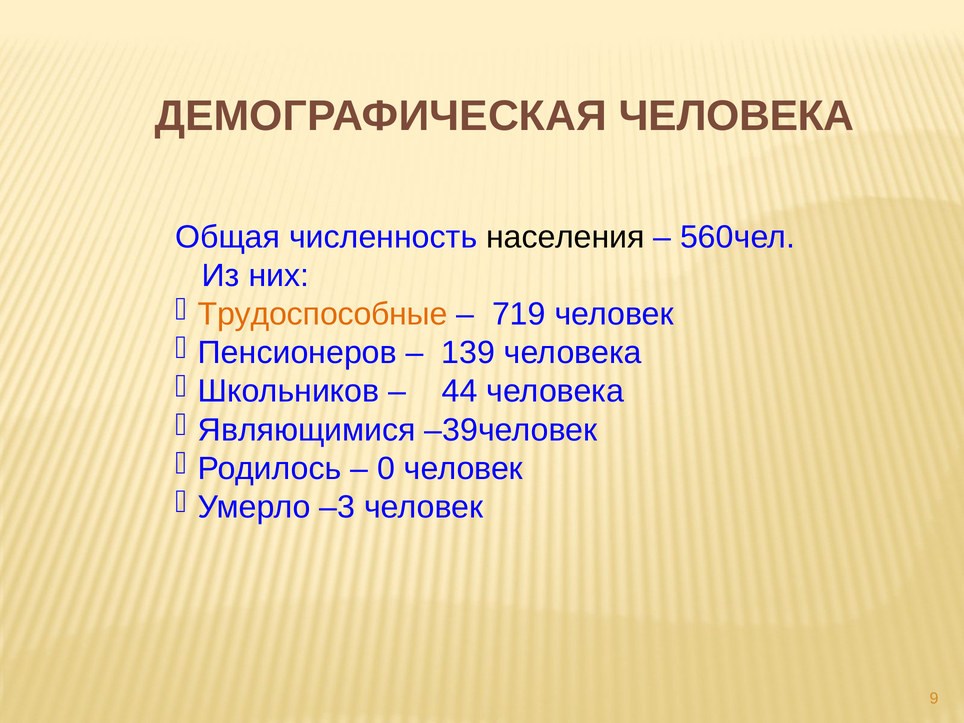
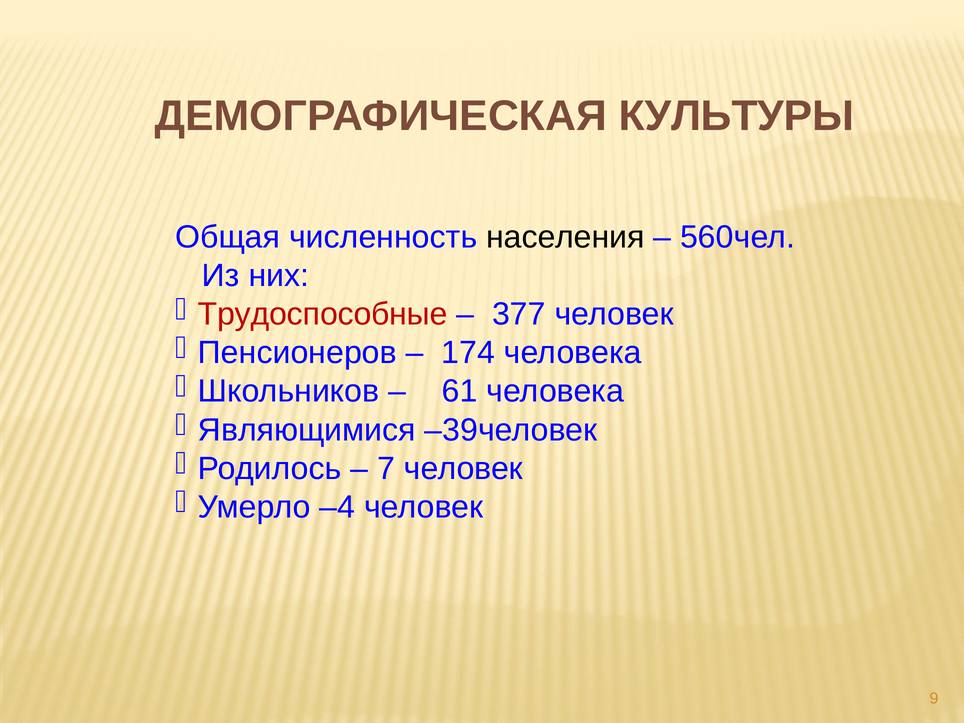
ДЕМОГРАФИЧЕСКАЯ ЧЕЛОВЕКА: ЧЕЛОВЕКА -> КУЛЬТУРЫ
Трудоспособные colour: orange -> red
719: 719 -> 377
139: 139 -> 174
44: 44 -> 61
0: 0 -> 7
–3: –3 -> –4
